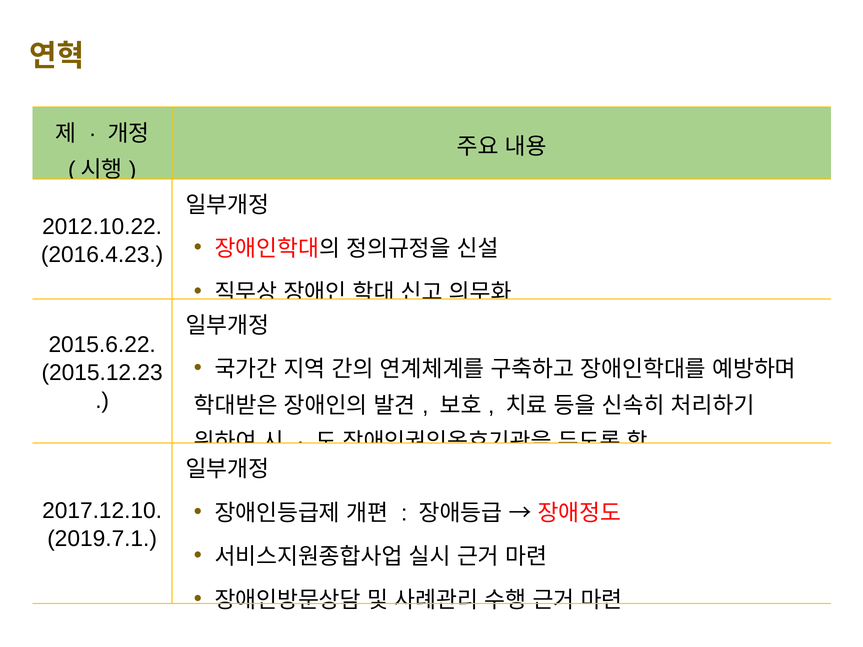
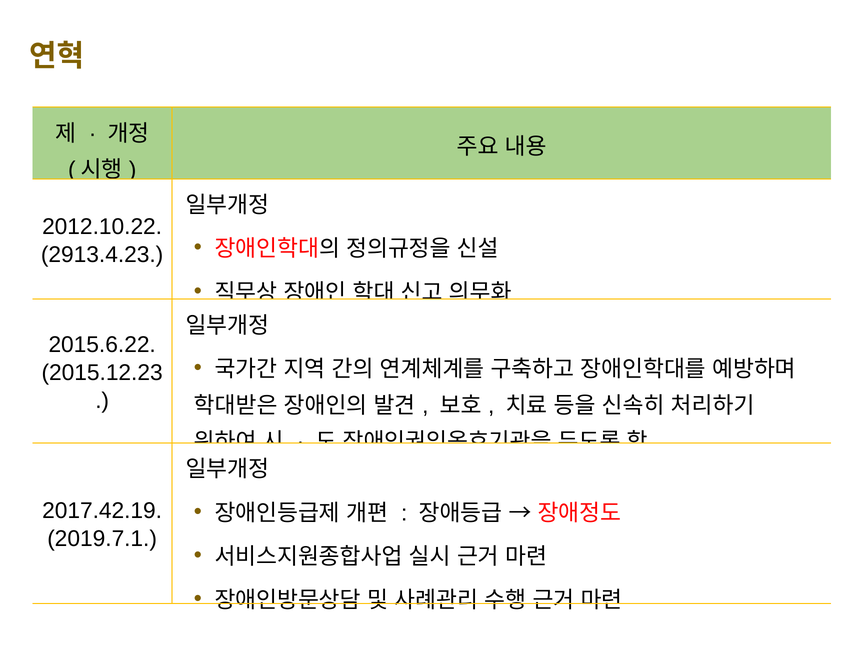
2016.4.23: 2016.4.23 -> 2913.4.23
2017.12.10: 2017.12.10 -> 2017.42.19
